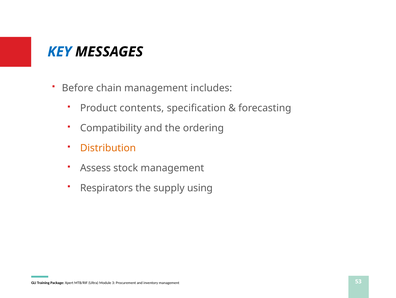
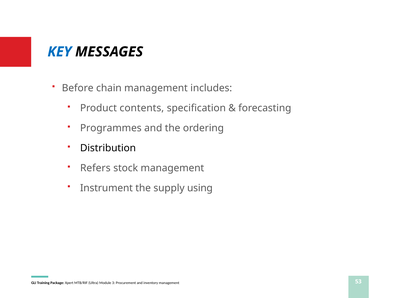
Compatibility: Compatibility -> Programmes
Distribution colour: orange -> black
Assess: Assess -> Refers
Respirators: Respirators -> Instrument
